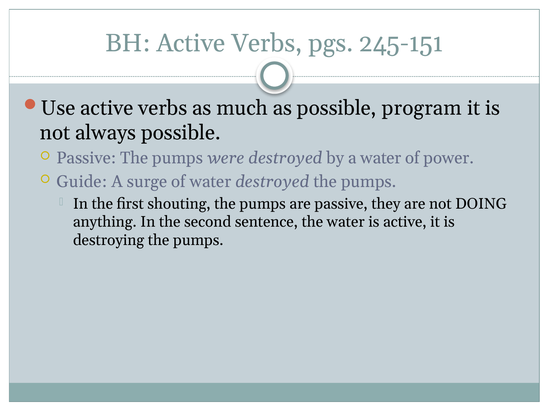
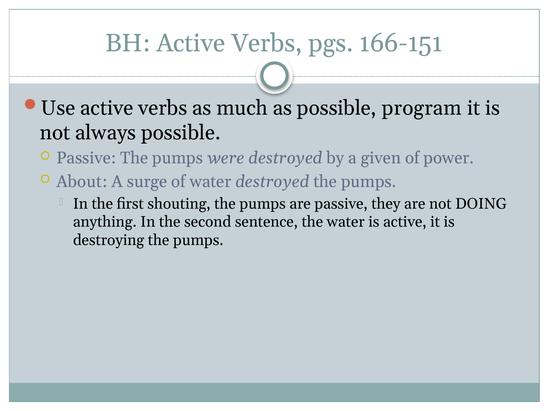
245-151: 245-151 -> 166-151
a water: water -> given
Guide: Guide -> About
